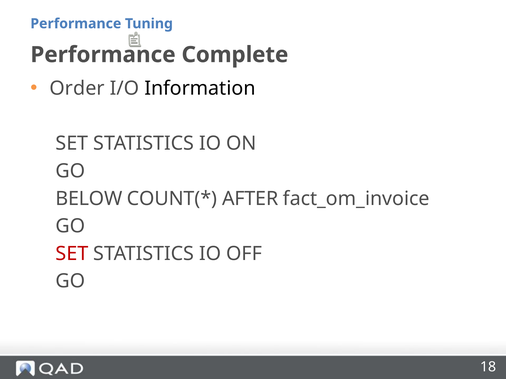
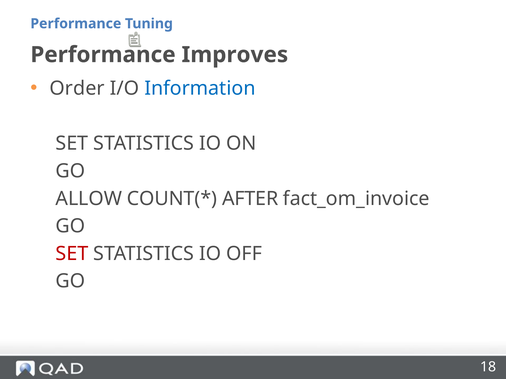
Complete: Complete -> Improves
Information colour: black -> blue
BELOW: BELOW -> ALLOW
